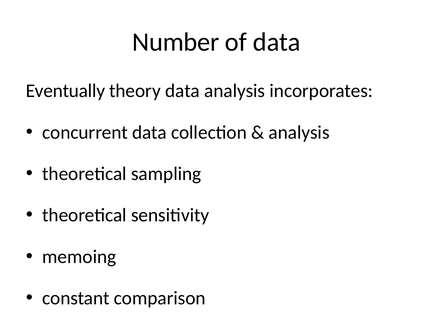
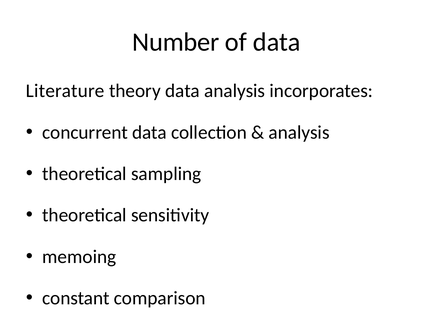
Eventually: Eventually -> Literature
